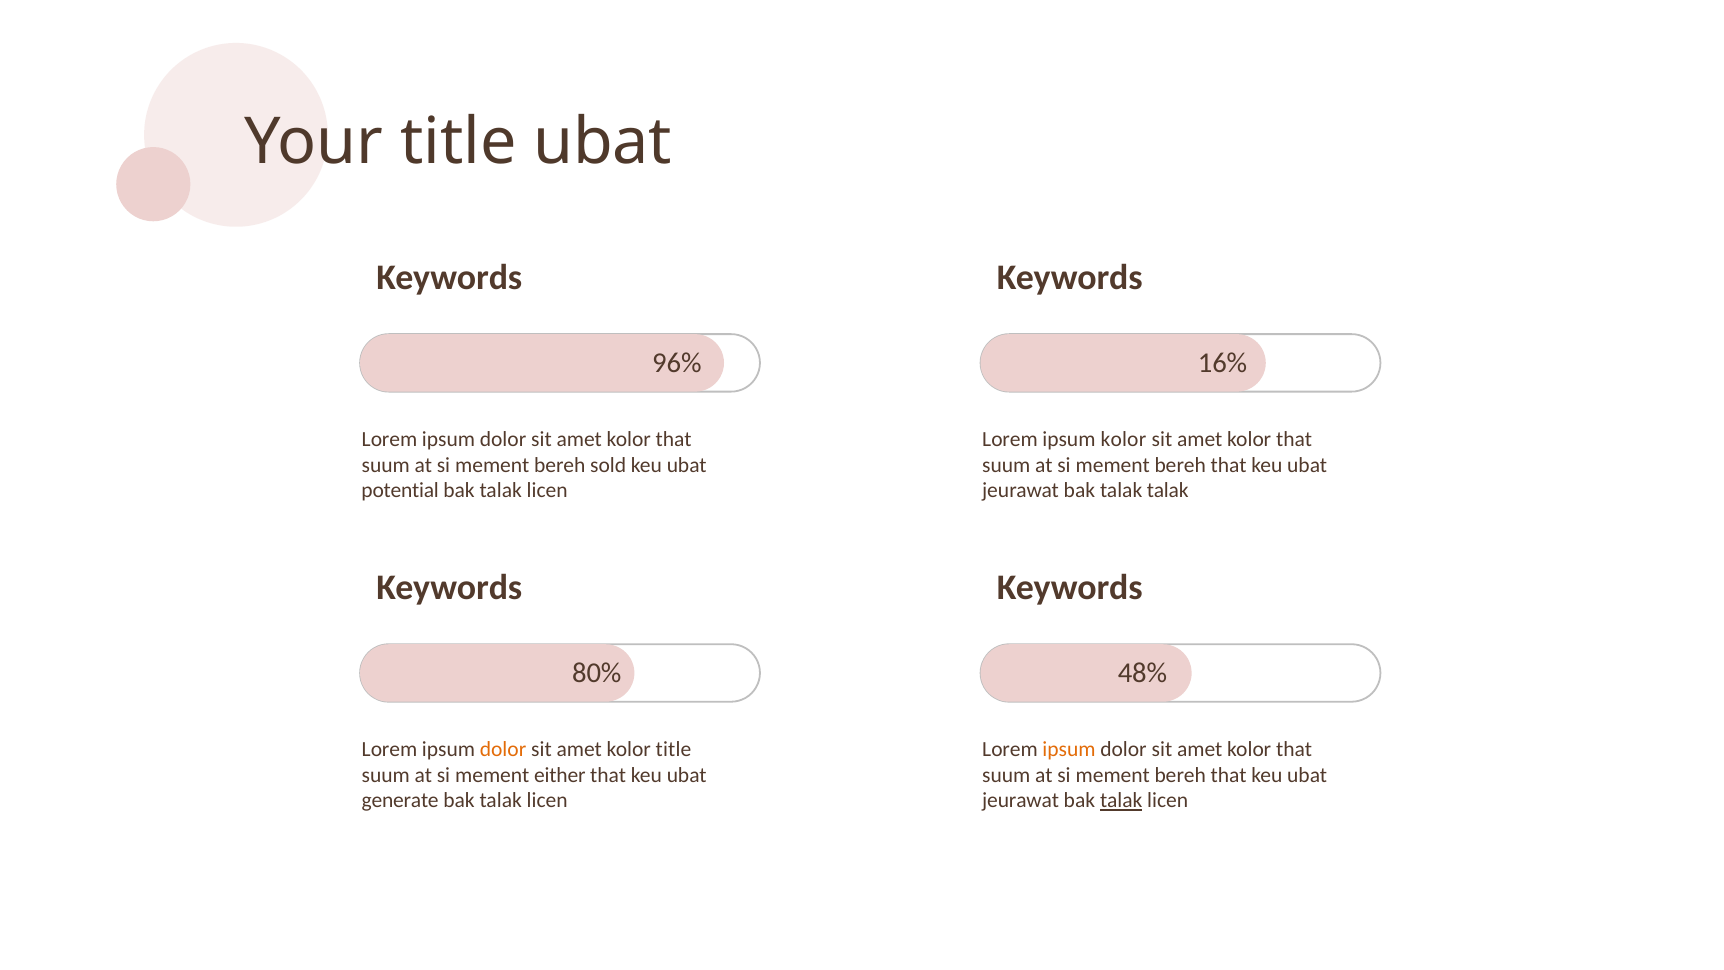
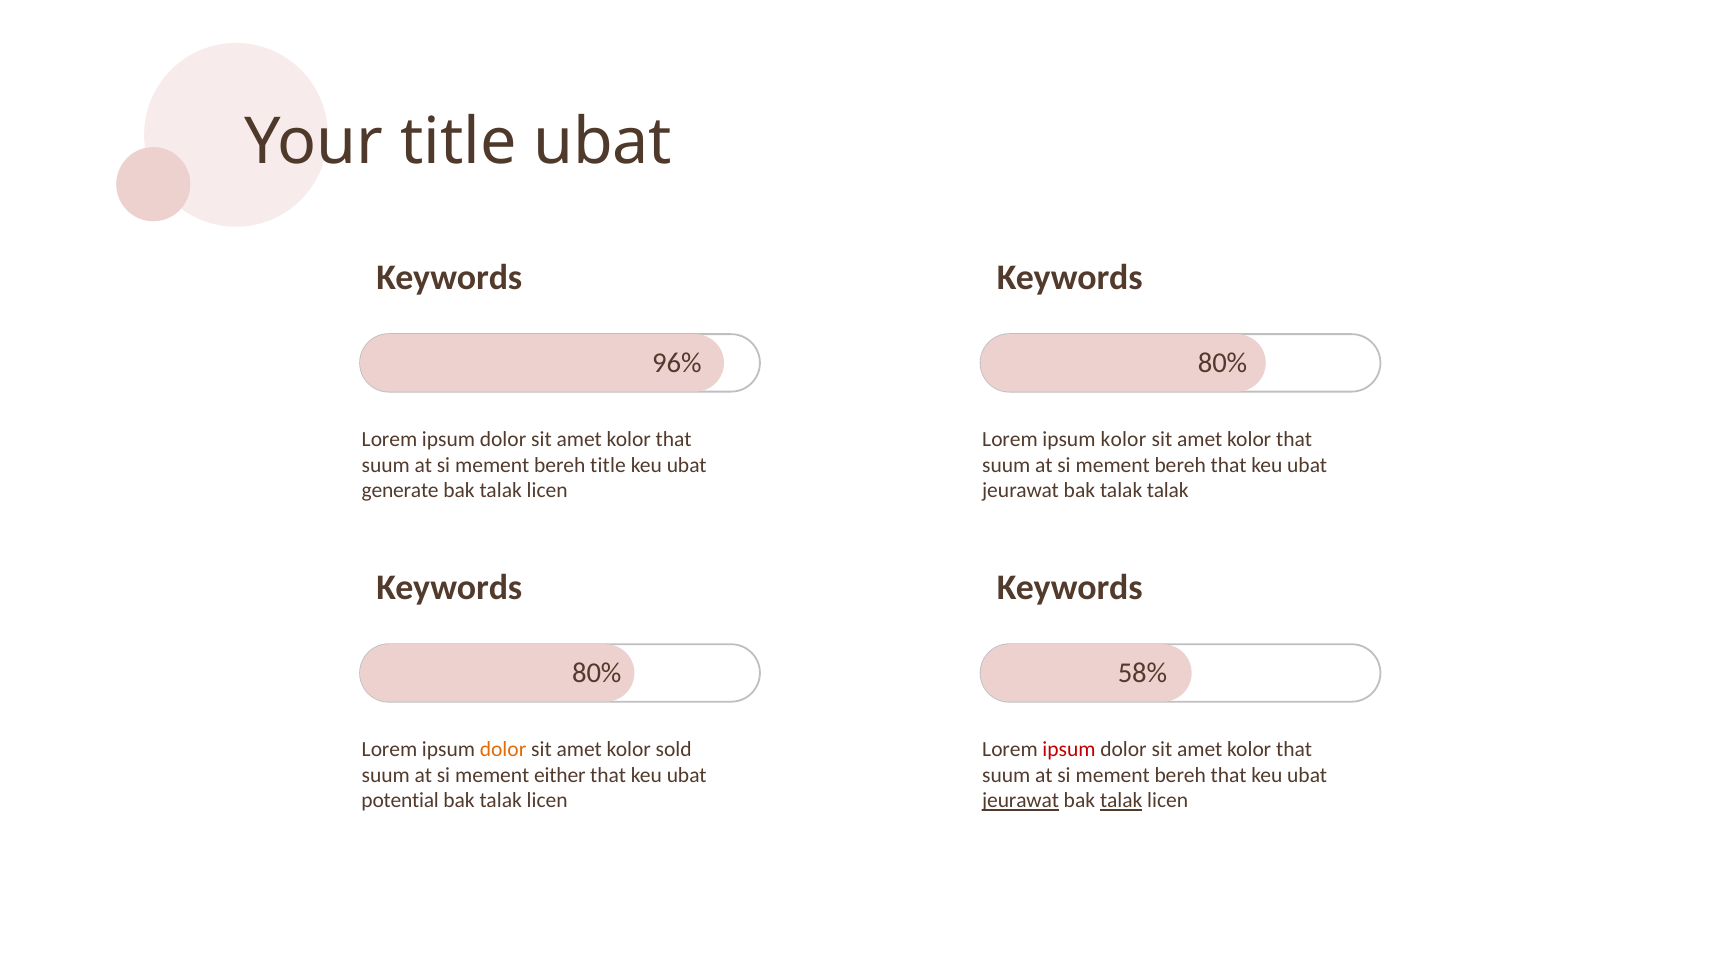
96% 16%: 16% -> 80%
bereh sold: sold -> title
potential: potential -> generate
48%: 48% -> 58%
kolor title: title -> sold
ipsum at (1069, 749) colour: orange -> red
generate: generate -> potential
jeurawat at (1021, 801) underline: none -> present
